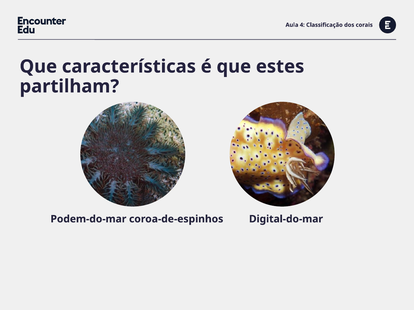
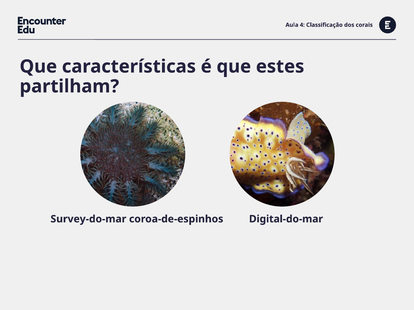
Podem-do-mar: Podem-do-mar -> Survey-do-mar
